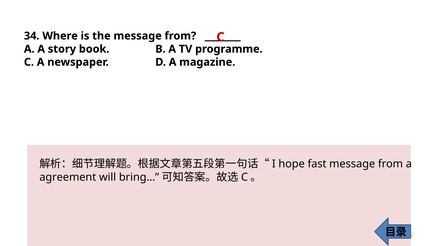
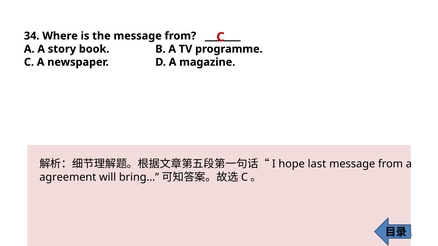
fast: fast -> last
